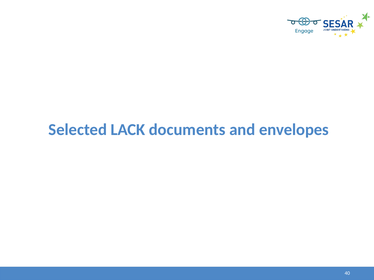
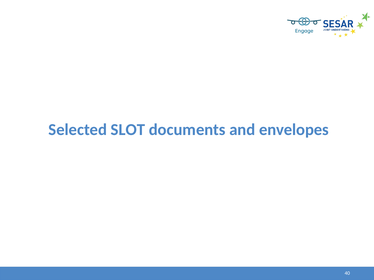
LACK: LACK -> SLOT
